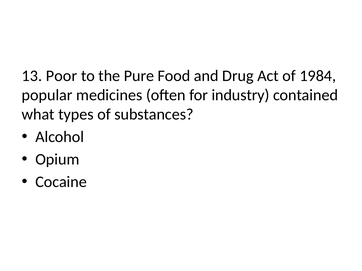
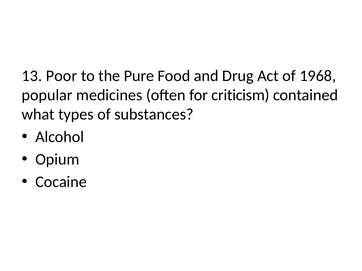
1984: 1984 -> 1968
industry: industry -> criticism
